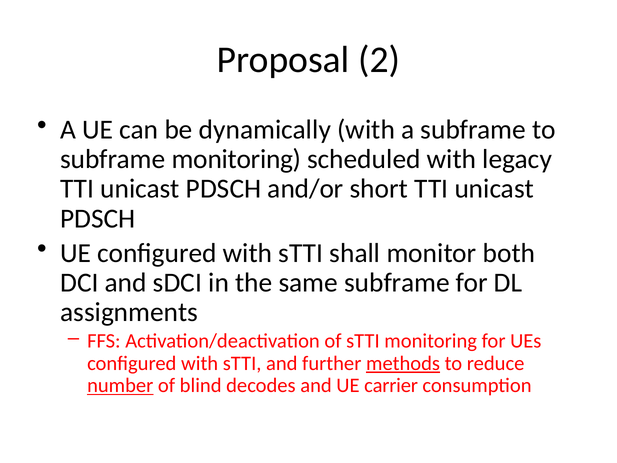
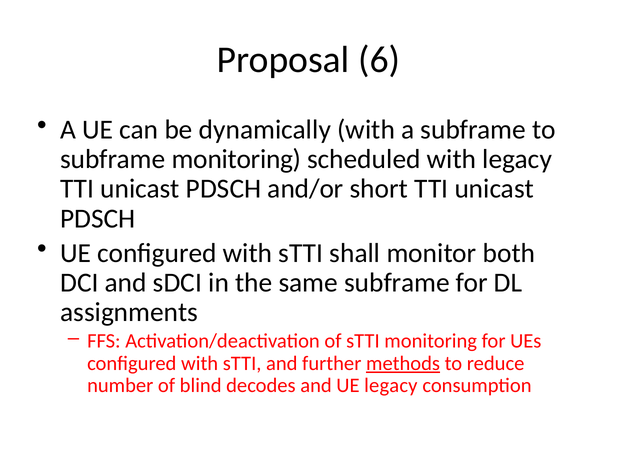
2: 2 -> 6
number underline: present -> none
UE carrier: carrier -> legacy
